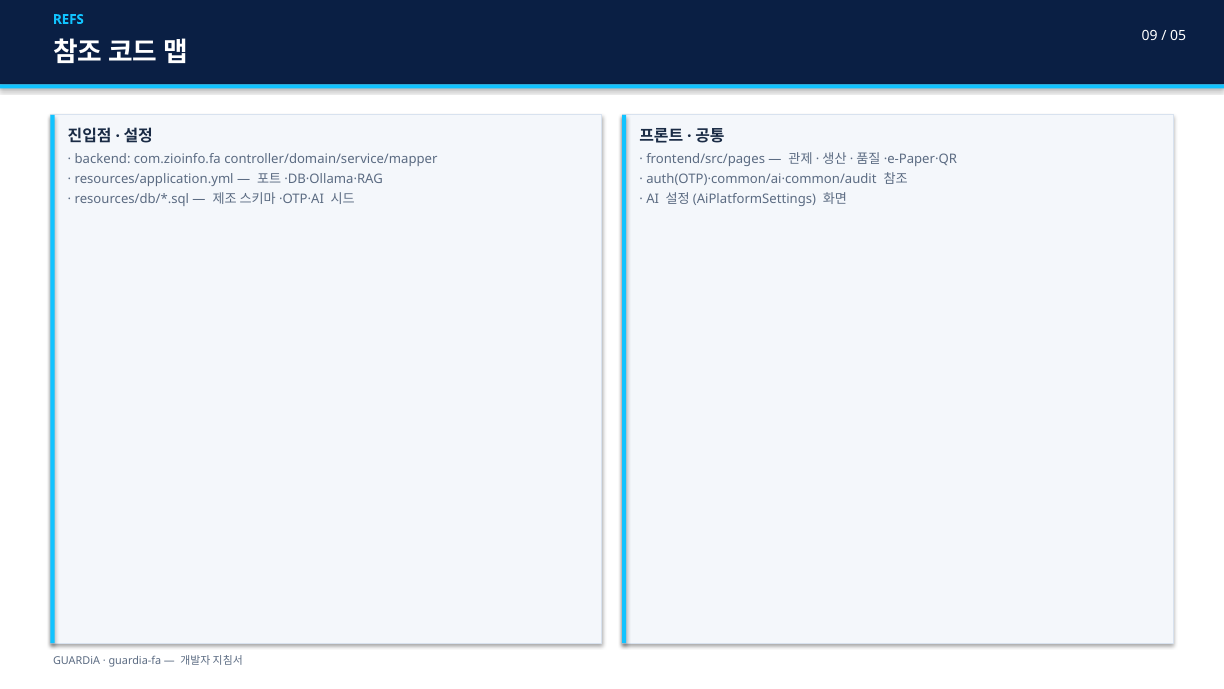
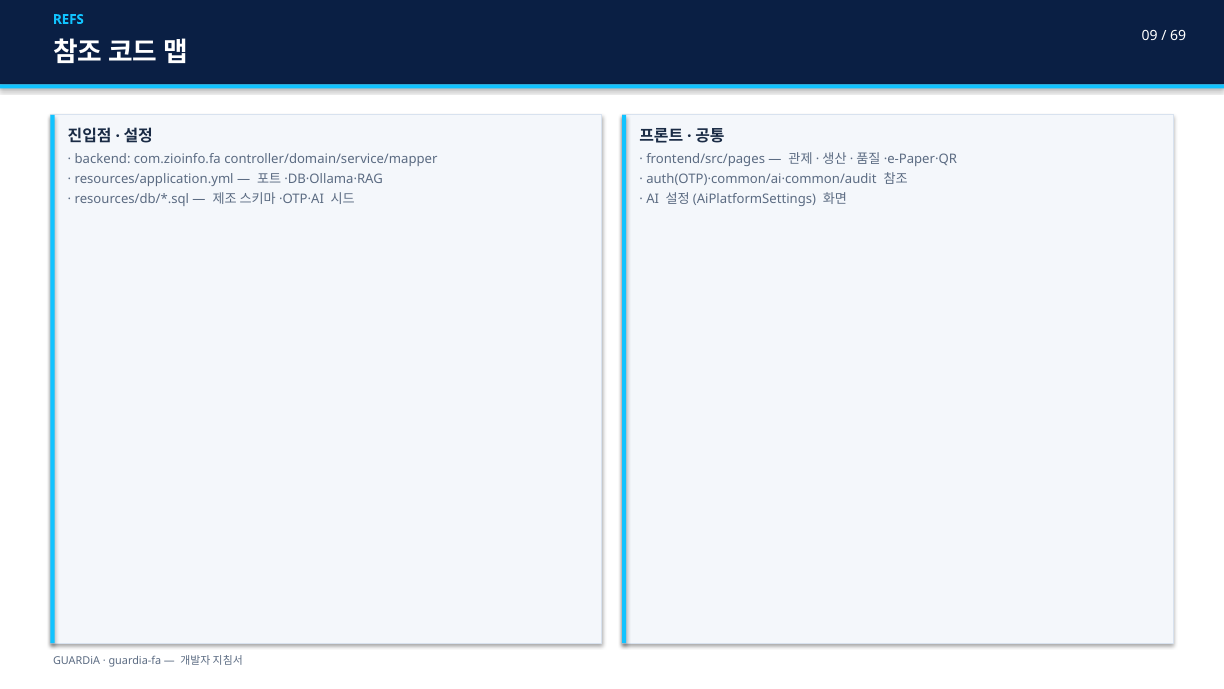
05: 05 -> 69
